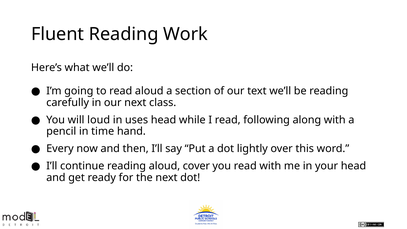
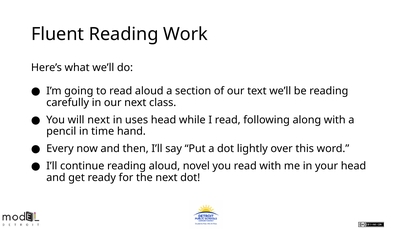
will loud: loud -> next
cover: cover -> novel
